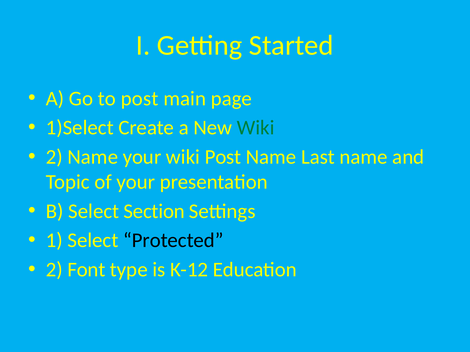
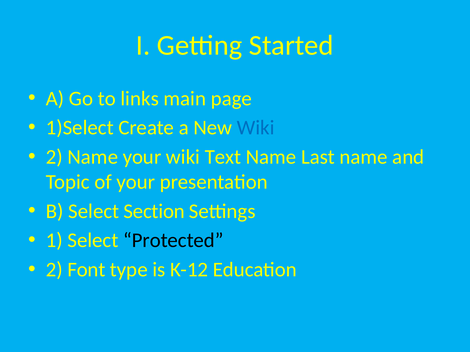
to post: post -> links
Wiki at (256, 128) colour: green -> blue
wiki Post: Post -> Text
